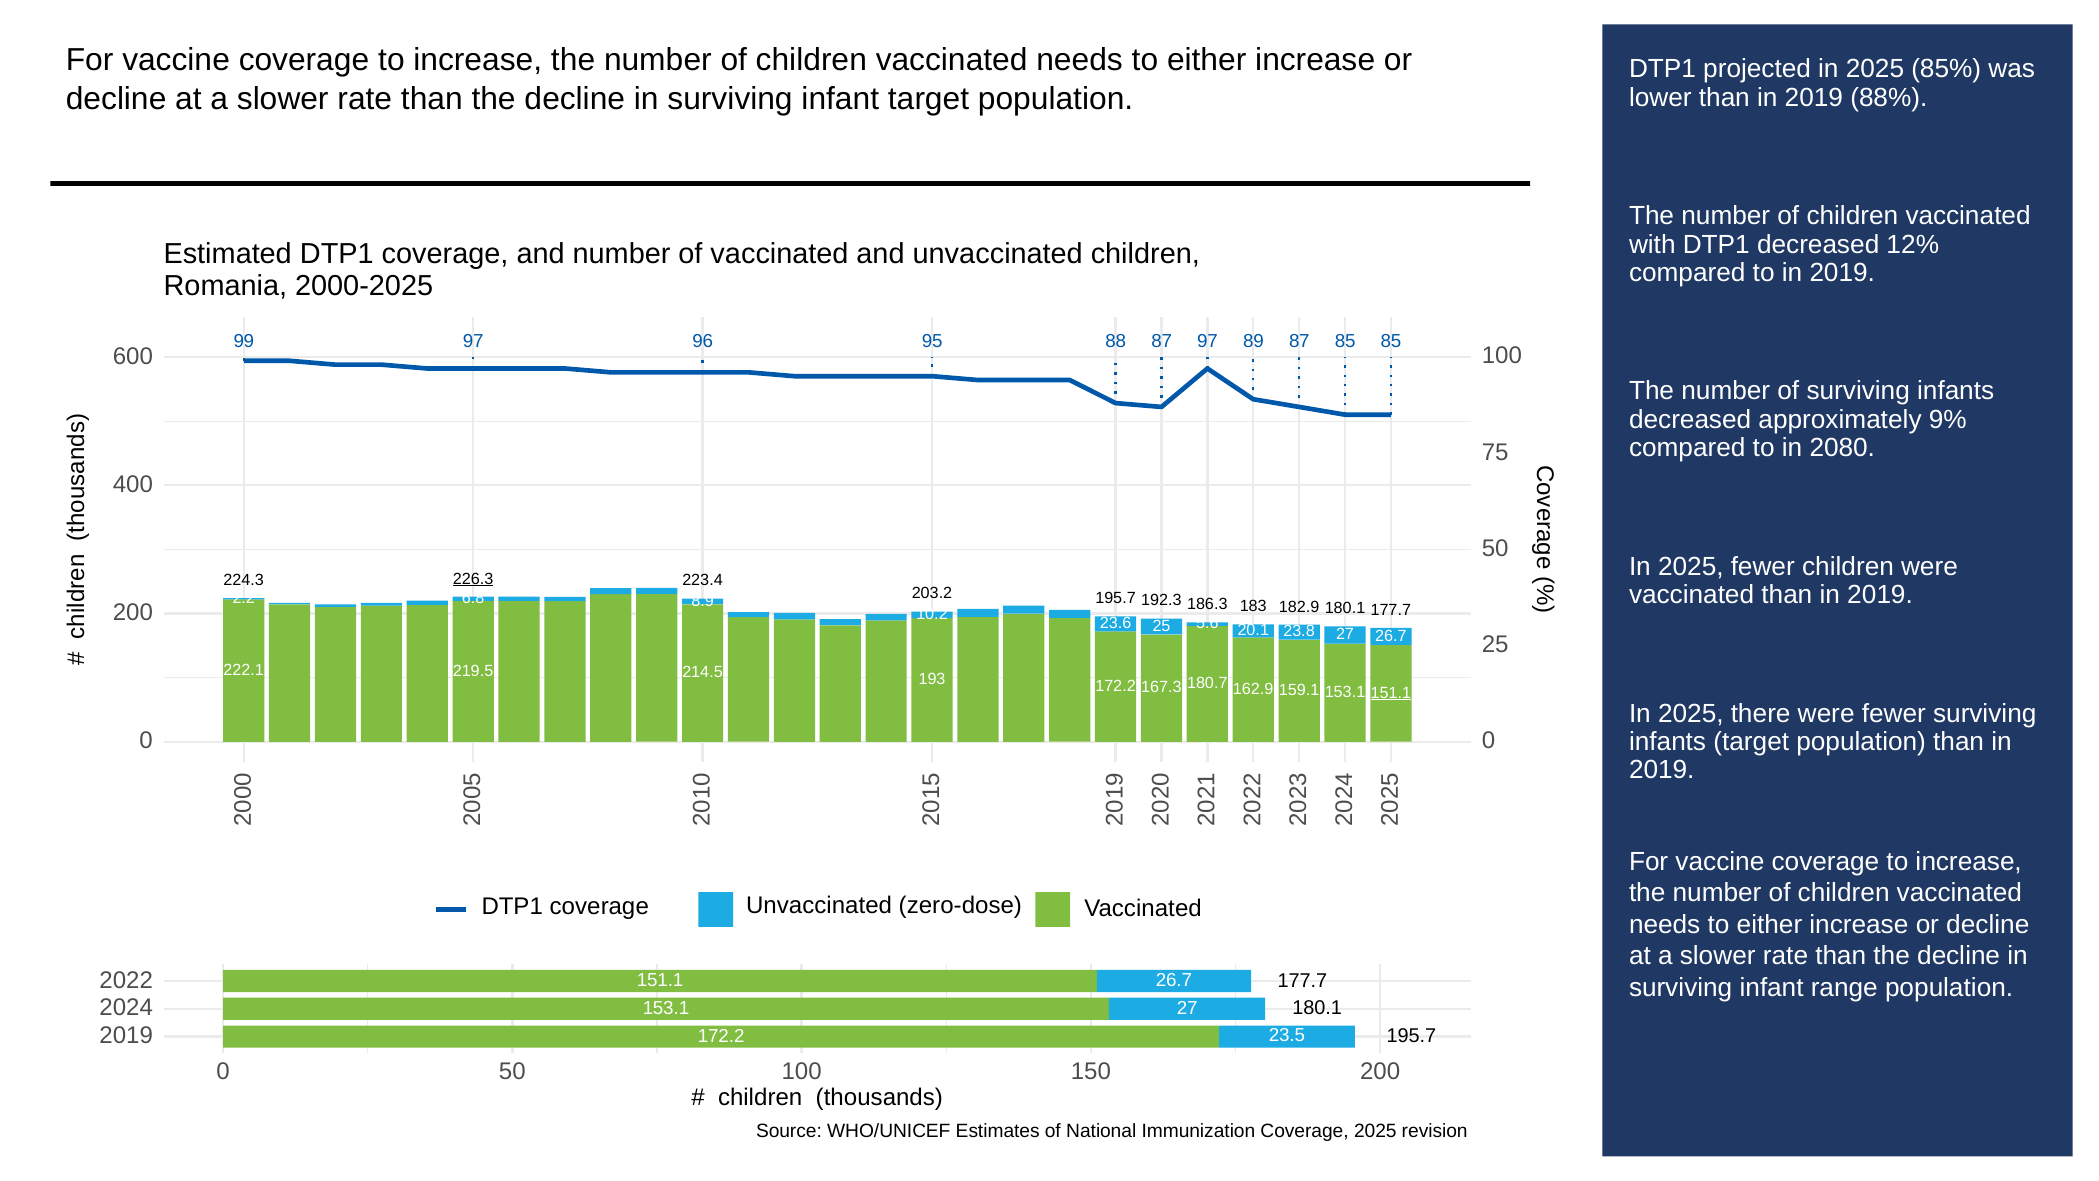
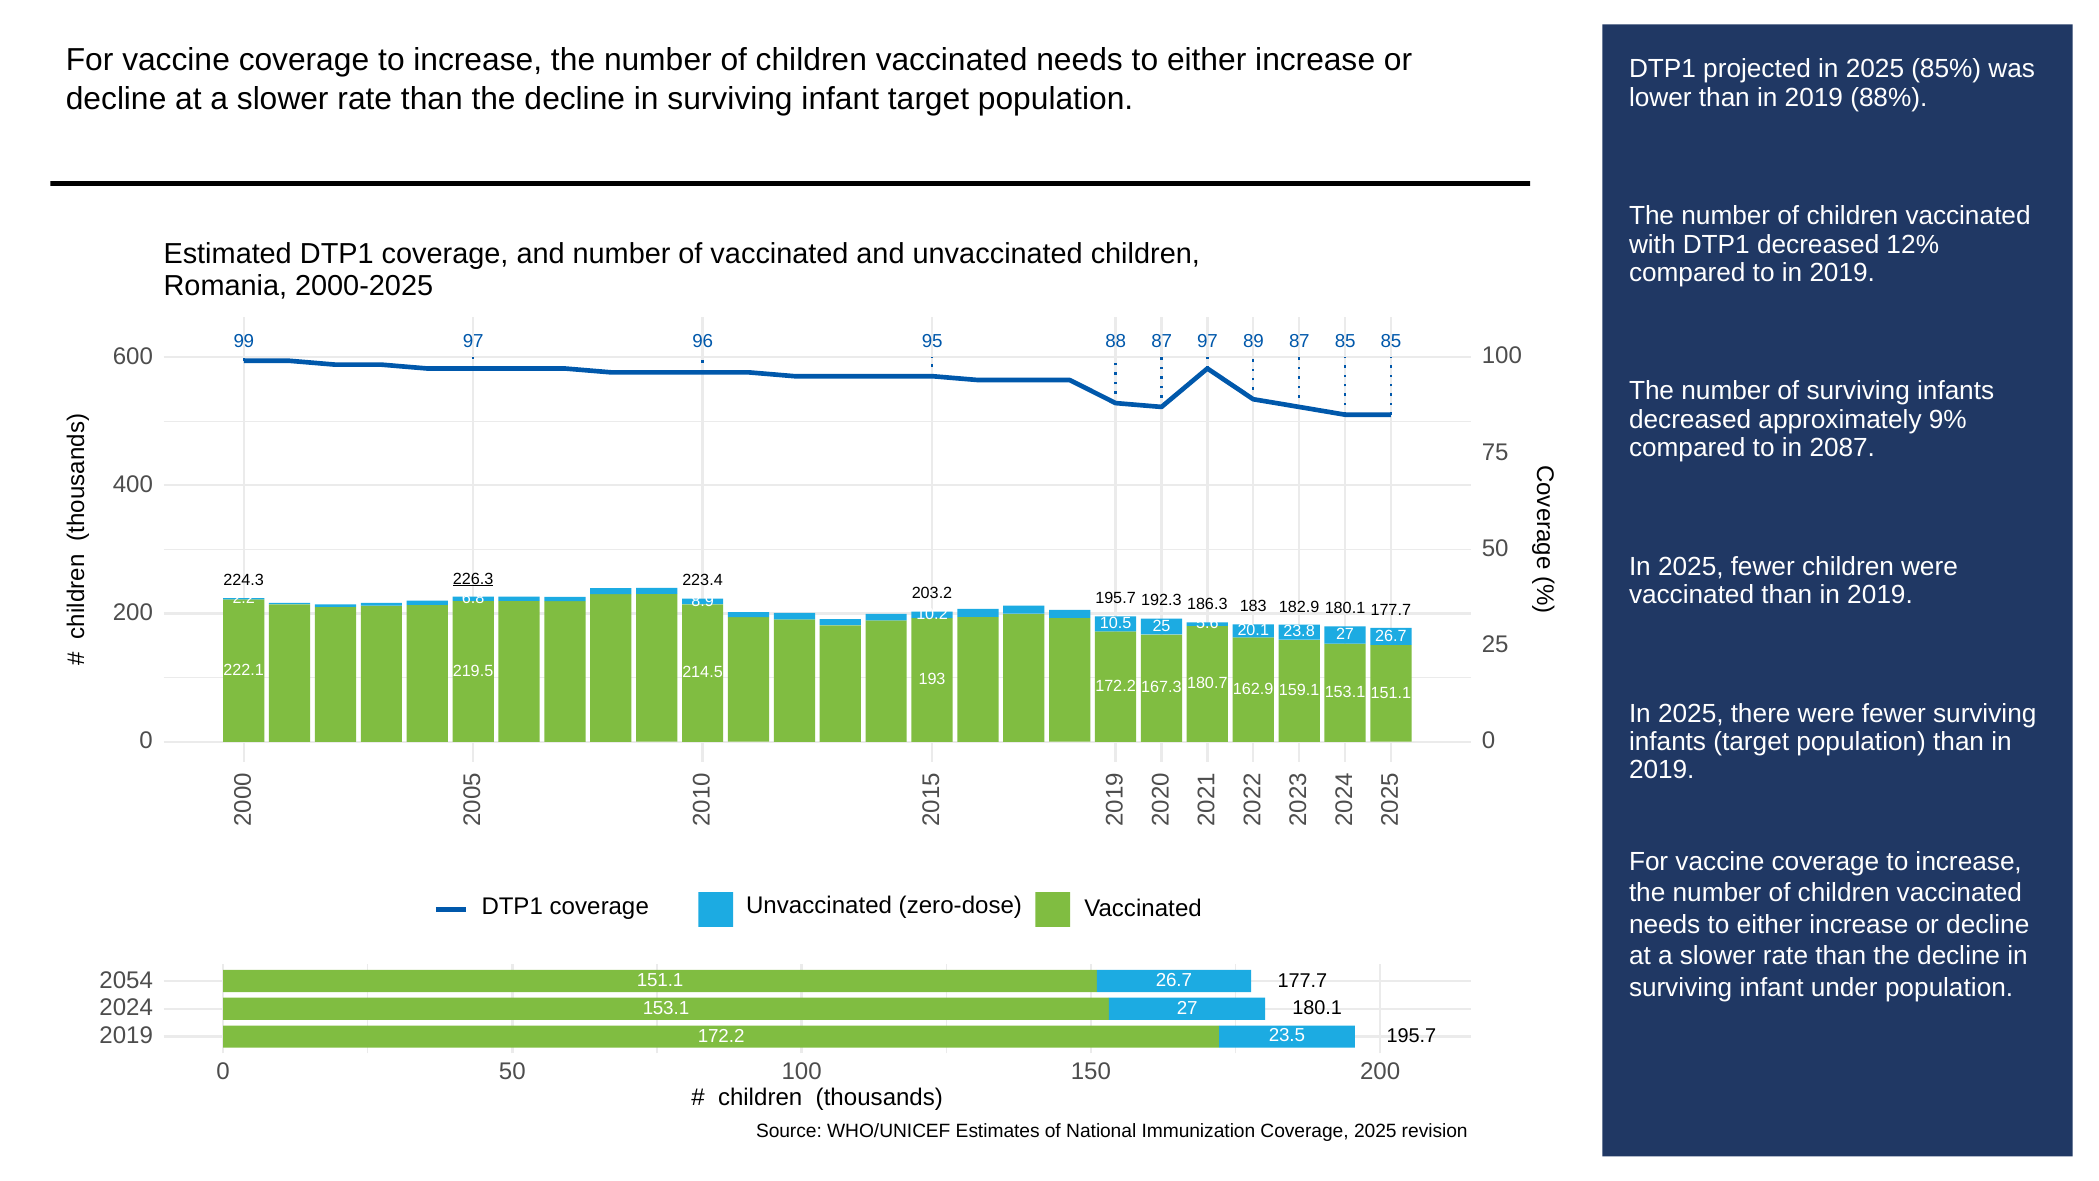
2080: 2080 -> 2087
23.6: 23.6 -> 10.5
151.1 at (1391, 693) underline: present -> none
2022: 2022 -> 2054
range: range -> under
